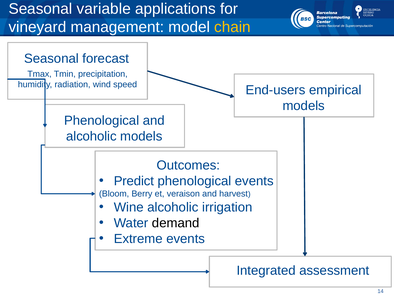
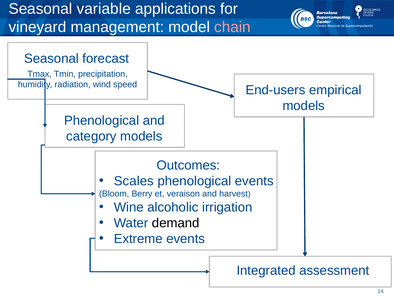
chain colour: yellow -> pink
alcoholic at (91, 136): alcoholic -> category
Predict: Predict -> Scales
